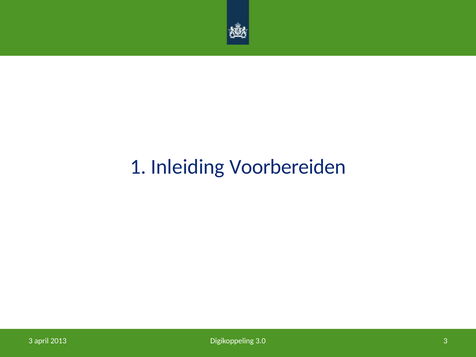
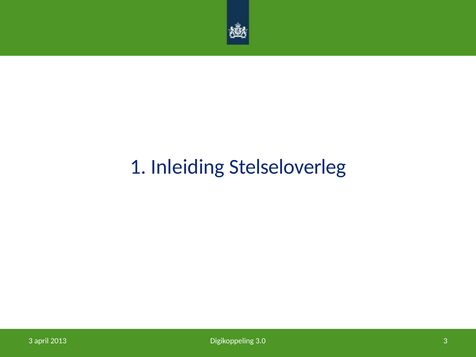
Voorbereiden: Voorbereiden -> Stelseloverleg
